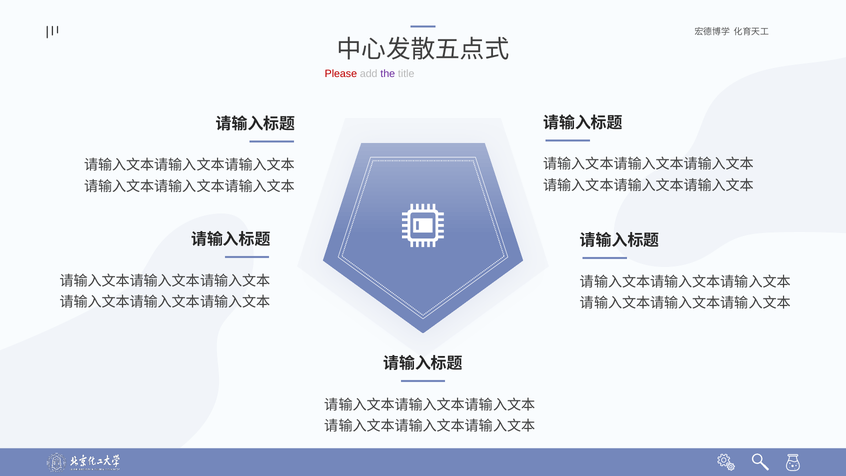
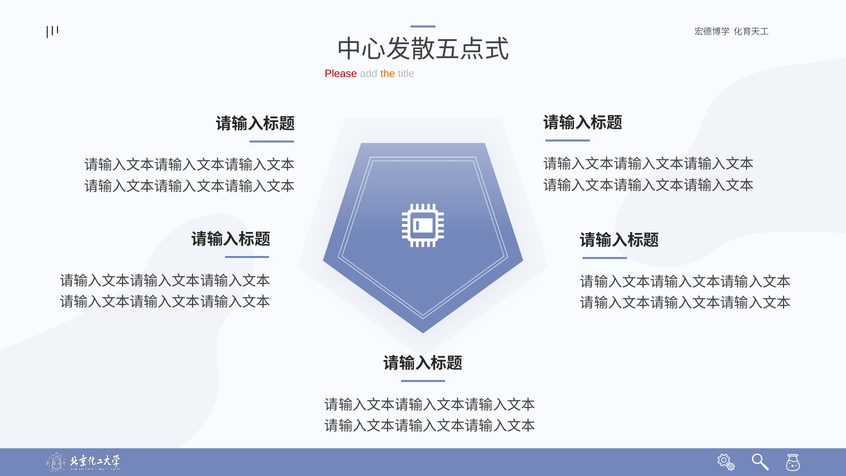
the colour: purple -> orange
